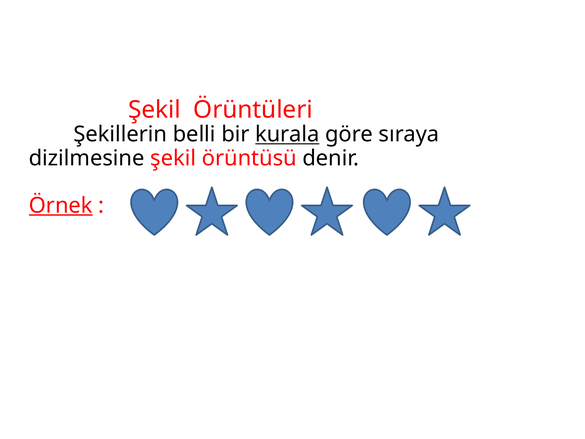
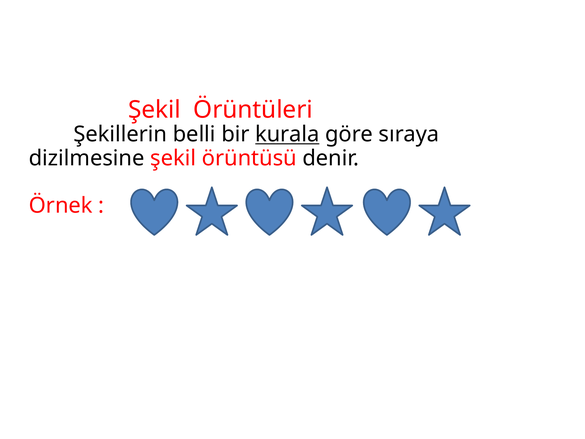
Örnek underline: present -> none
